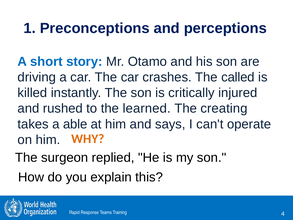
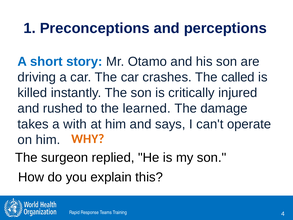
creating: creating -> damage
able: able -> with
